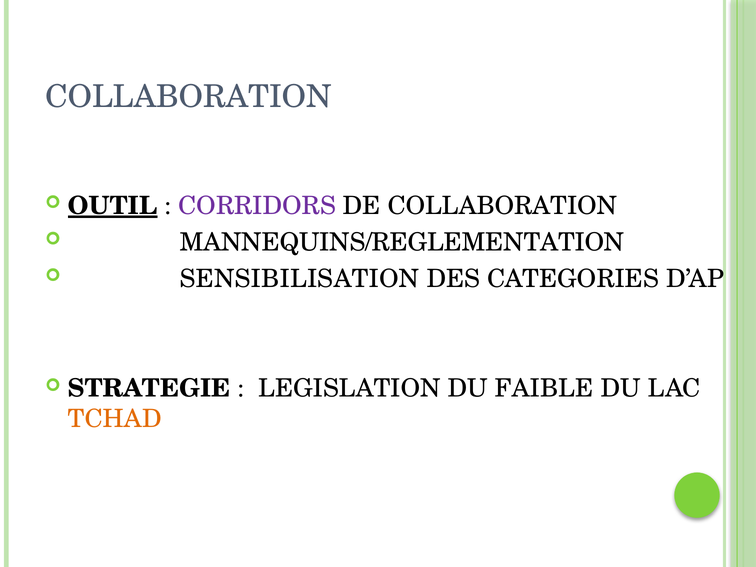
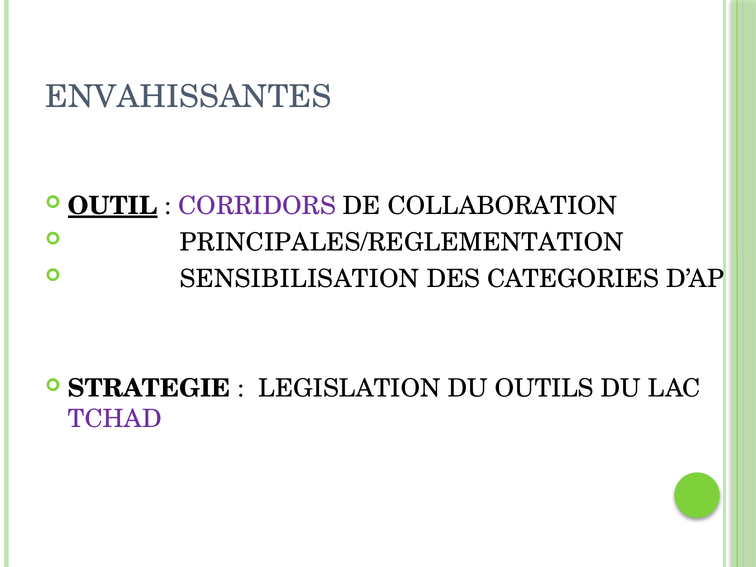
COLLABORATION at (189, 97): COLLABORATION -> ENVAHISSANTES
MANNEQUINS/REGLEMENTATION: MANNEQUINS/REGLEMENTATION -> PRINCIPALES/REGLEMENTATION
FAIBLE: FAIBLE -> OUTILS
TCHAD colour: orange -> purple
